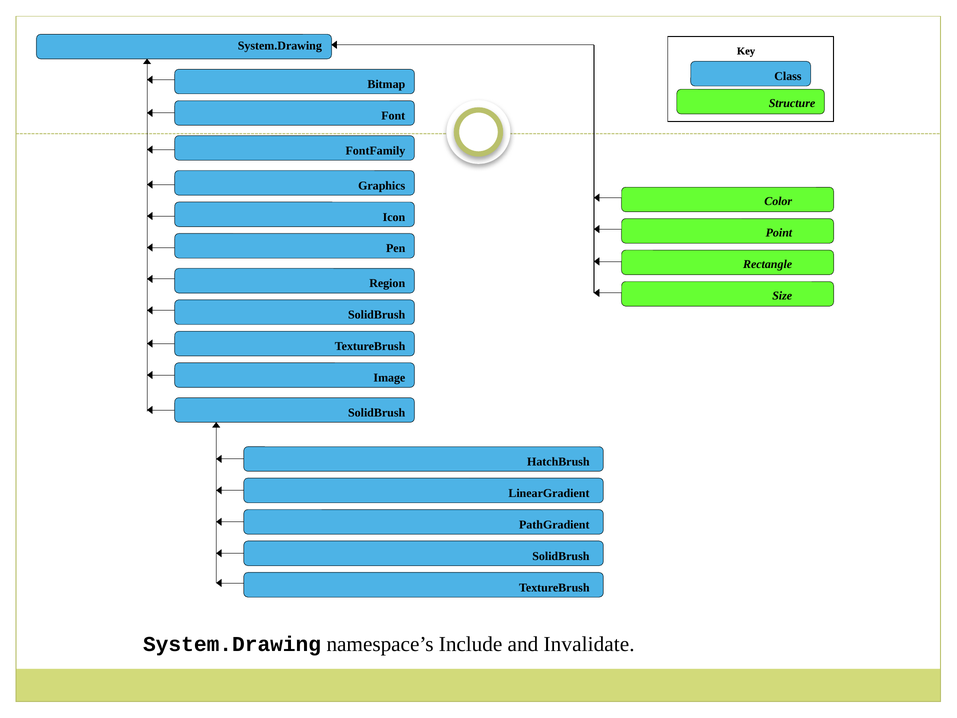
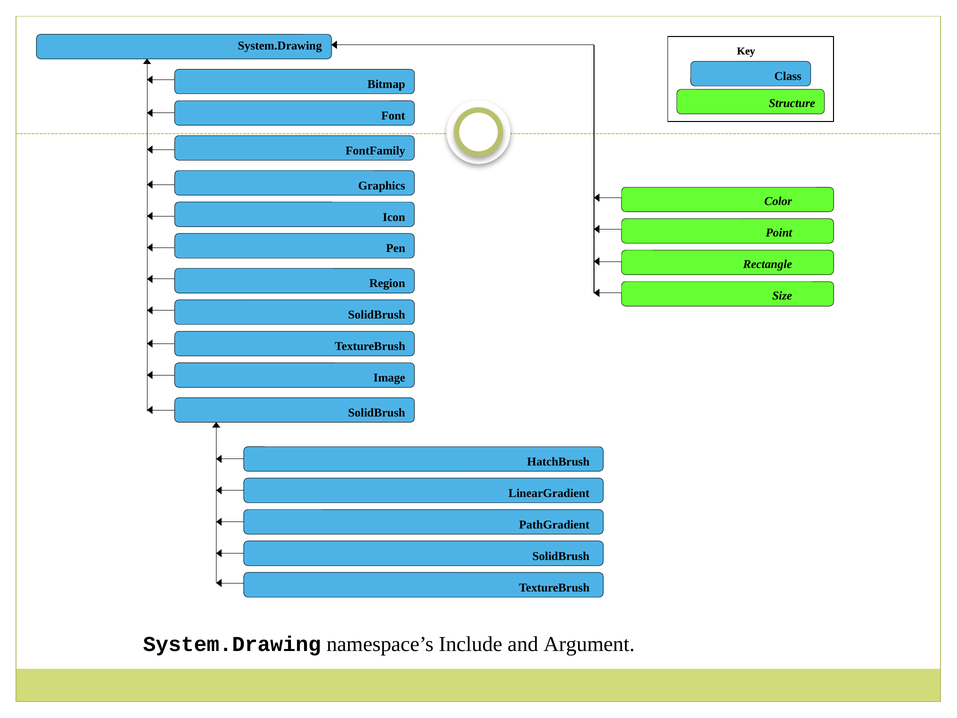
Invalidate: Invalidate -> Argument
